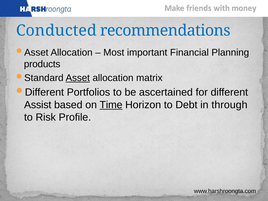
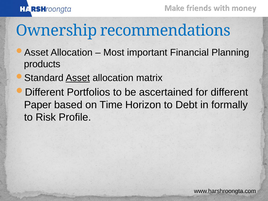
Conducted: Conducted -> Ownership
Assist: Assist -> Paper
Time underline: present -> none
through: through -> formally
